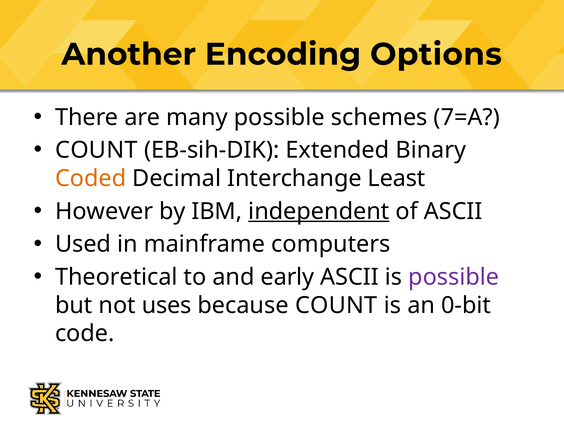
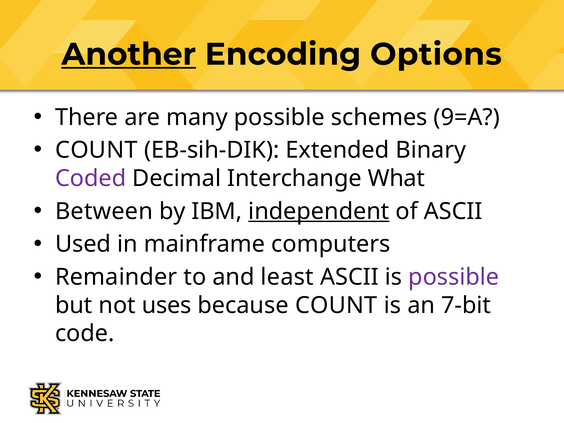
Another underline: none -> present
7=A: 7=A -> 9=A
Coded colour: orange -> purple
Least: Least -> What
However: However -> Between
Theoretical: Theoretical -> Remainder
early: early -> least
0-bit: 0-bit -> 7-bit
